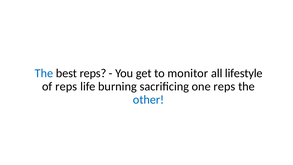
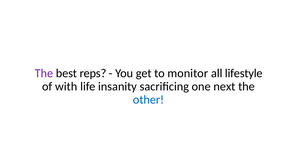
The at (44, 73) colour: blue -> purple
of reps: reps -> with
burning: burning -> insanity
one reps: reps -> next
